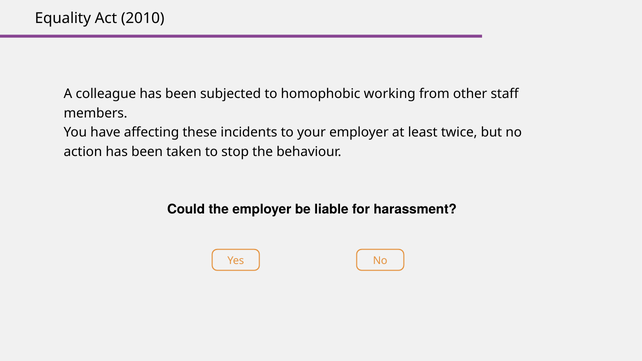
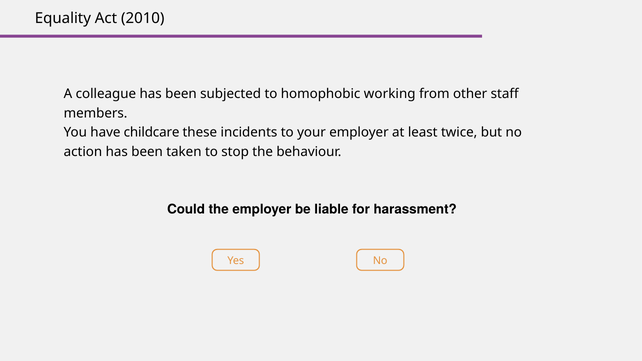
affecting: affecting -> childcare
